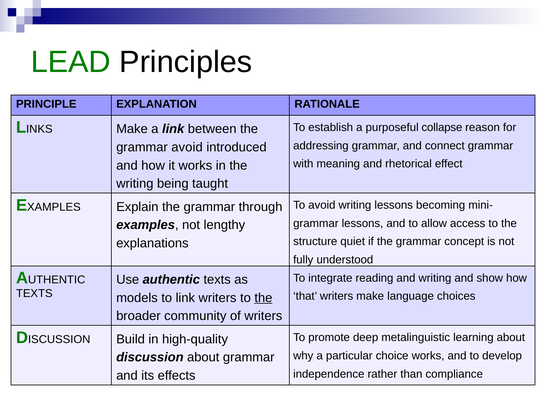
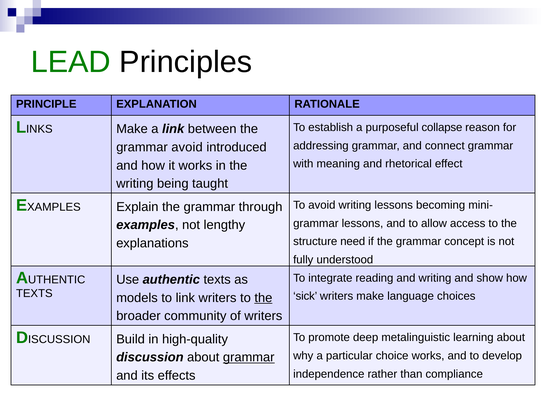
quiet: quiet -> need
that: that -> sick
grammar at (249, 357) underline: none -> present
